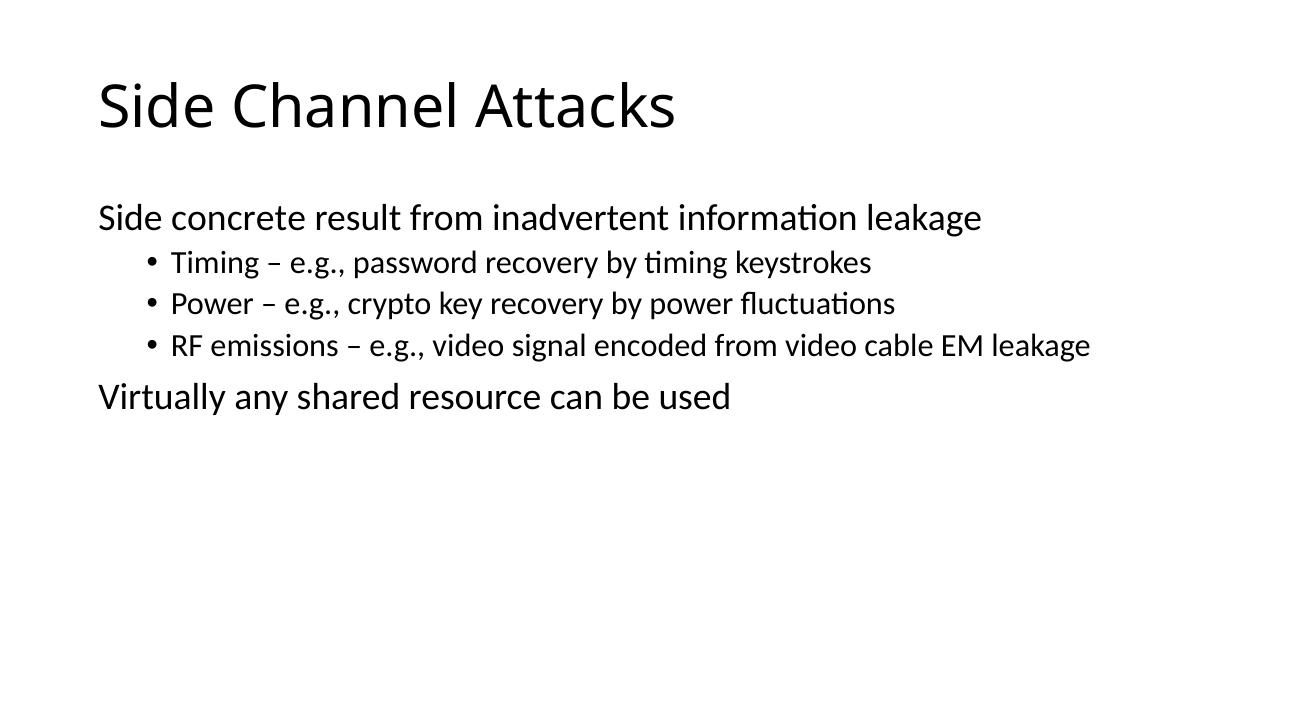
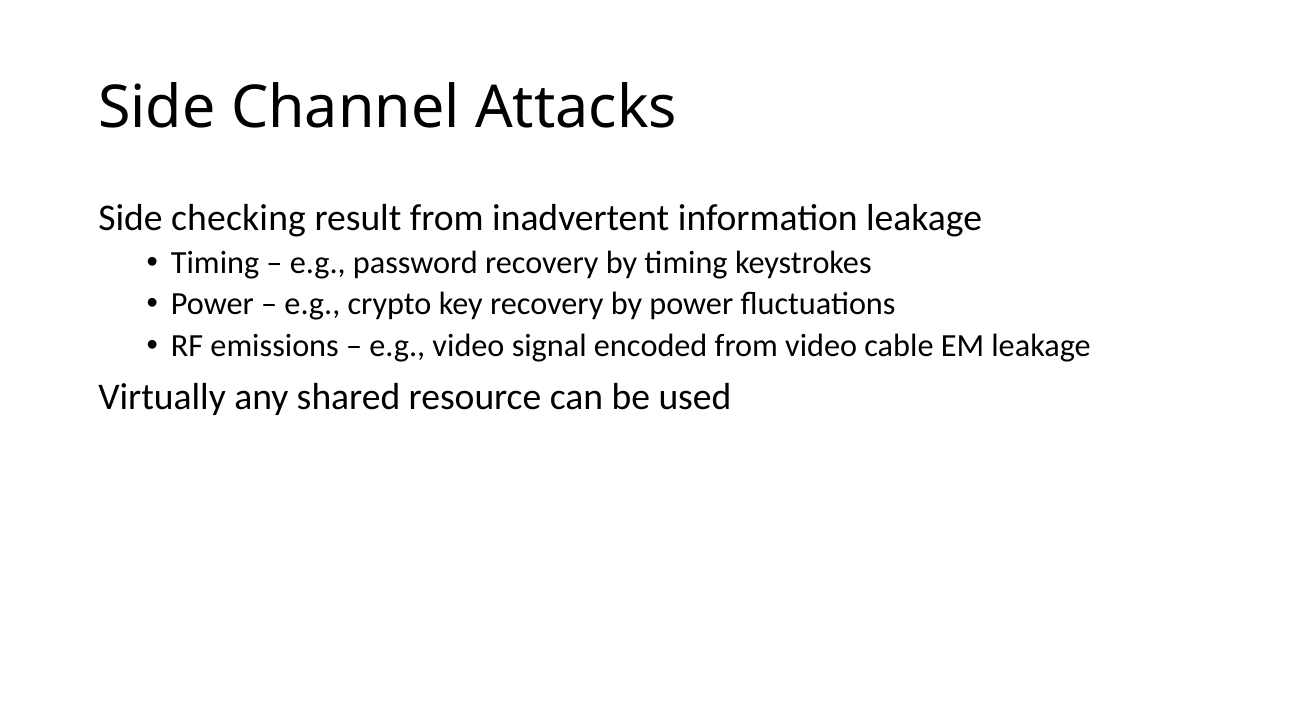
concrete: concrete -> checking
